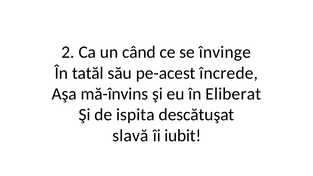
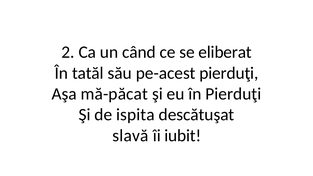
învinge: învinge -> eliberat
pe-acest încrede: încrede -> pierduţi
mă-învins: mă-învins -> mă-păcat
în Eliberat: Eliberat -> Pierduţi
